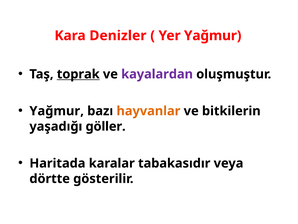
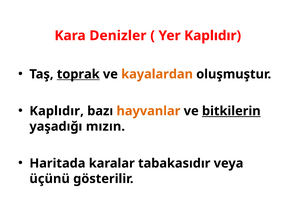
Yer Yağmur: Yağmur -> Kaplıdır
kayalardan colour: purple -> orange
Yağmur at (57, 111): Yağmur -> Kaplıdır
bitkilerin underline: none -> present
göller: göller -> mızın
dörtte: dörtte -> üçünü
